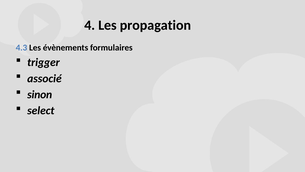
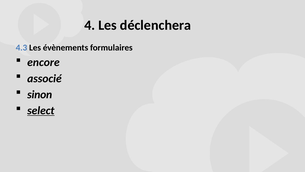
propagation: propagation -> déclenchera
trigger: trigger -> encore
select underline: none -> present
